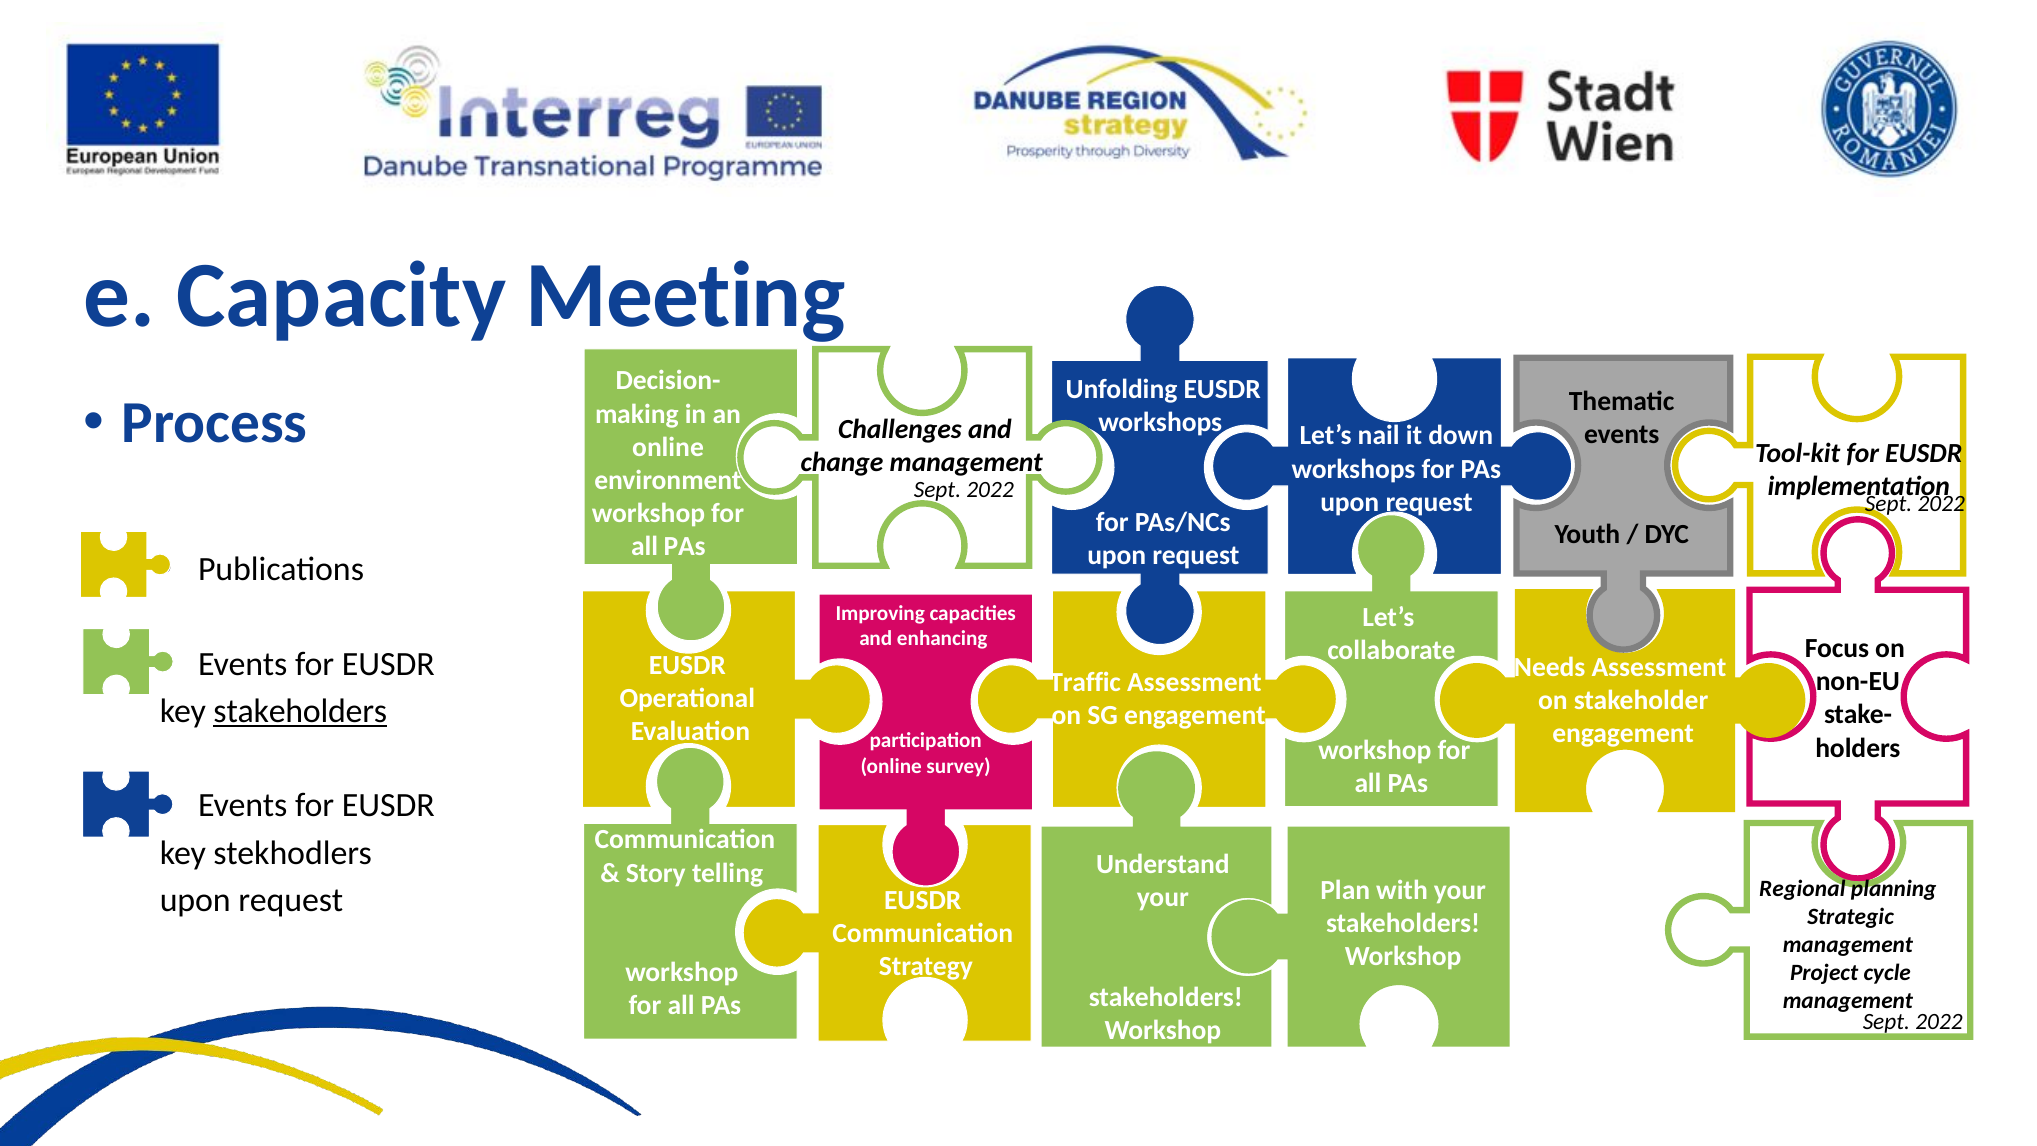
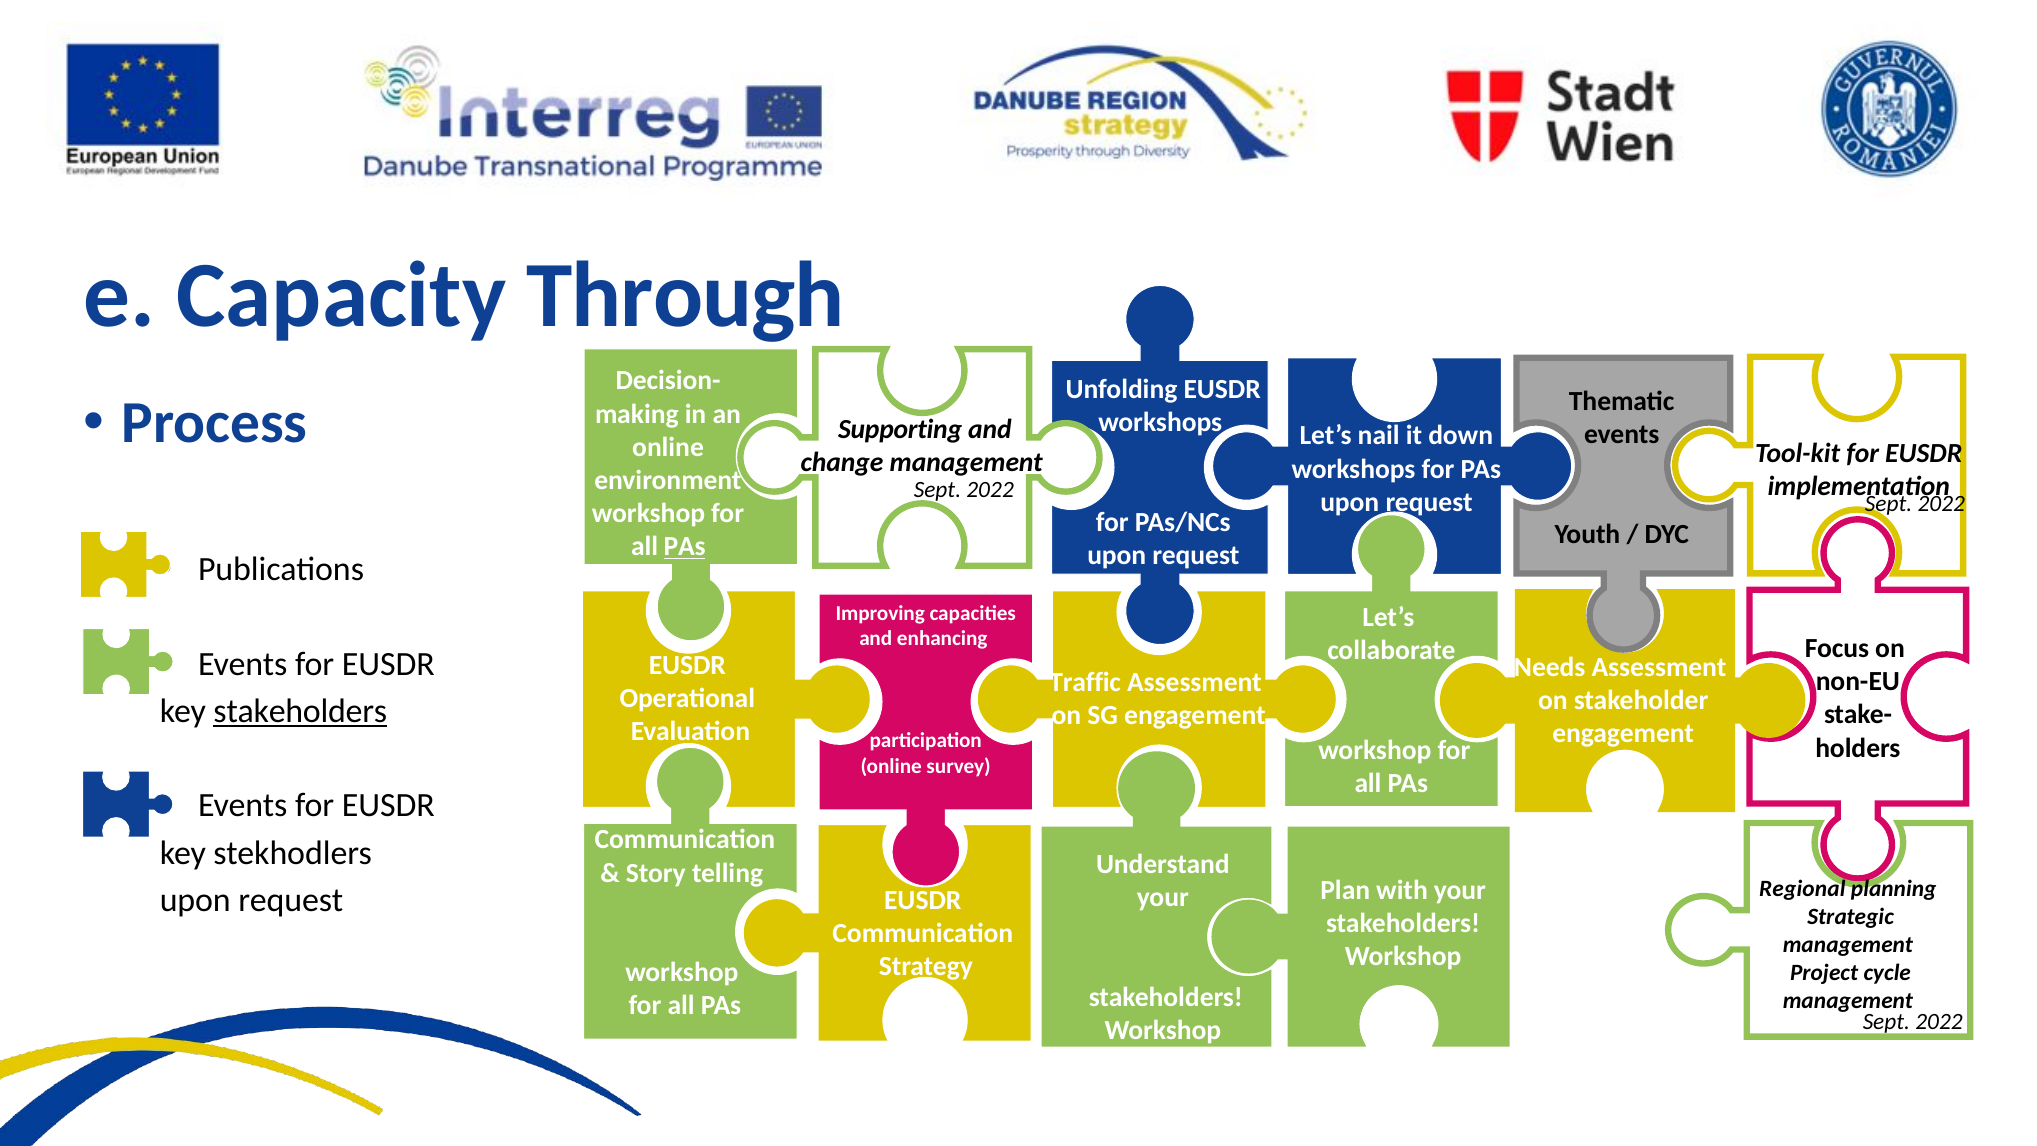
Meeting: Meeting -> Through
Challenges: Challenges -> Supporting
PAs at (685, 546) underline: none -> present
